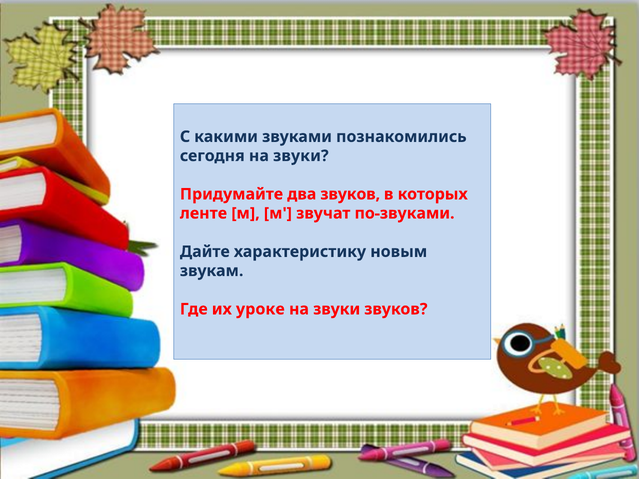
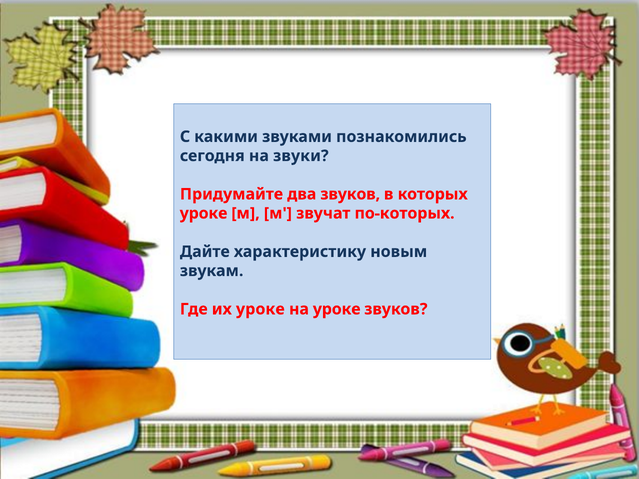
ленте at (203, 213): ленте -> уроке
по-звуками: по-звуками -> по-которых
звуки at (337, 309): звуки -> уроке
